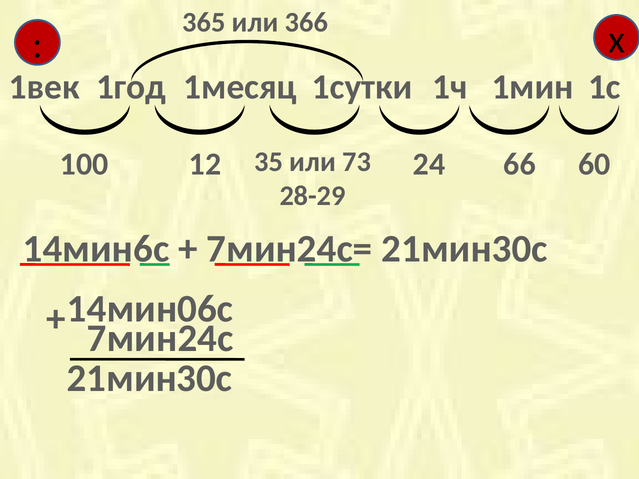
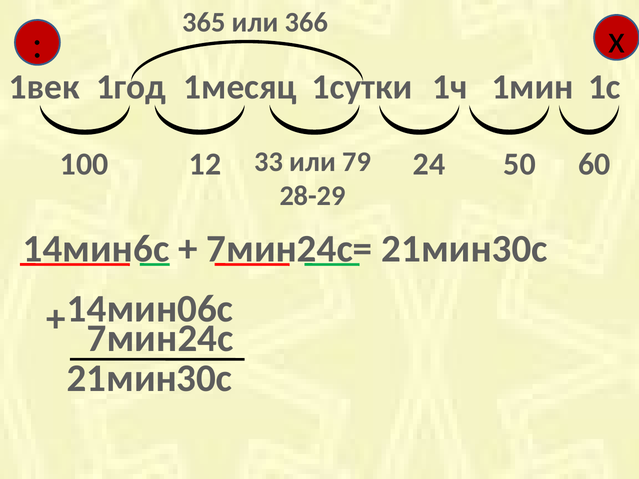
35: 35 -> 33
73: 73 -> 79
66: 66 -> 50
